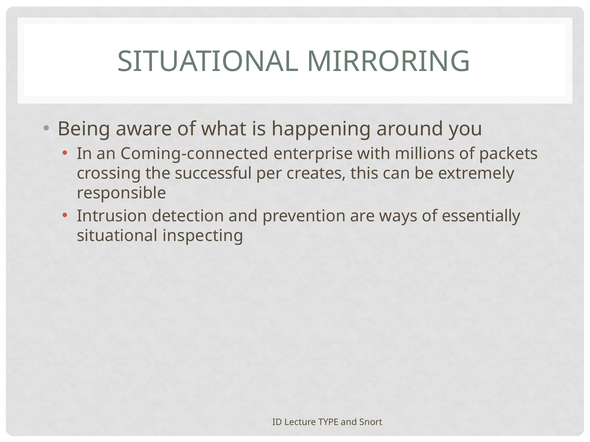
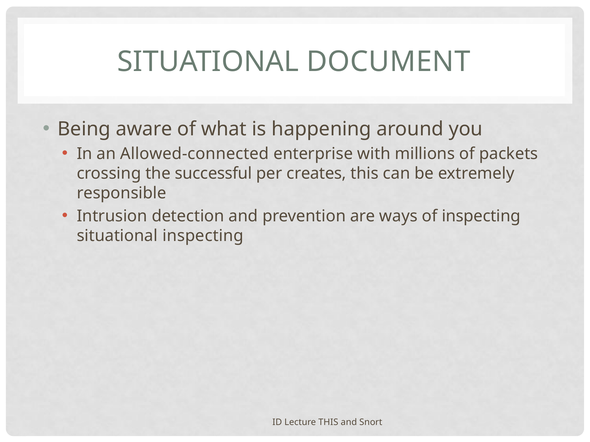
MIRRORING: MIRRORING -> DOCUMENT
Coming-connected: Coming-connected -> Allowed-connected
of essentially: essentially -> inspecting
Lecture TYPE: TYPE -> THIS
